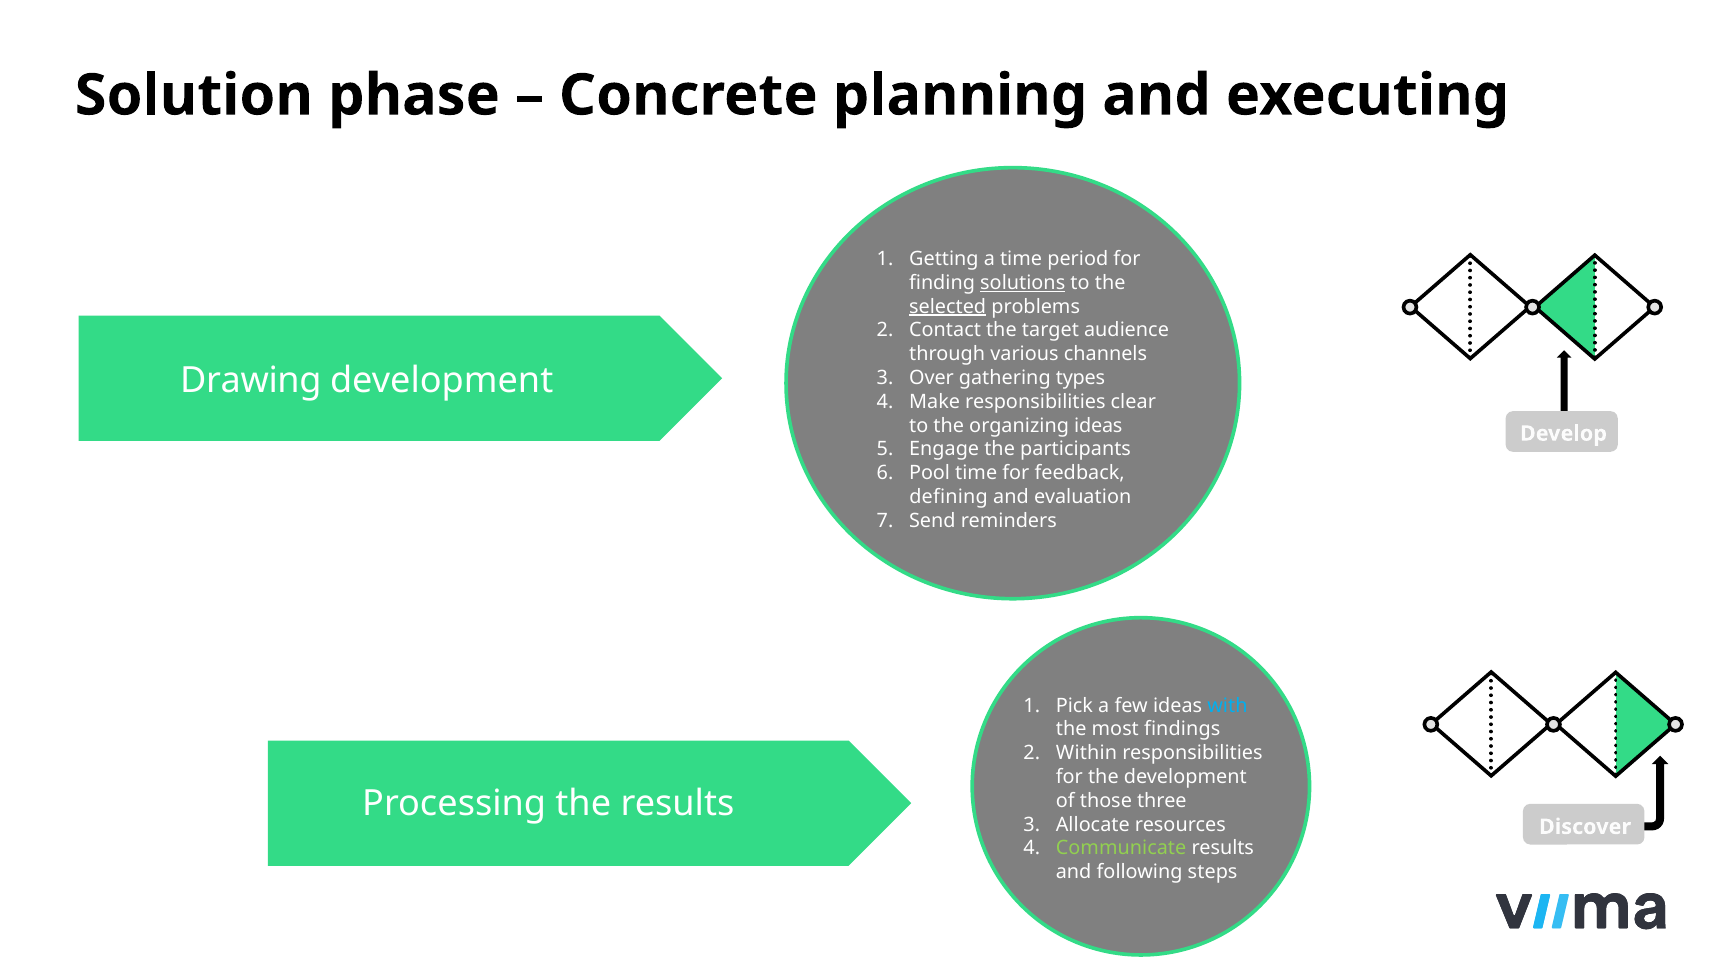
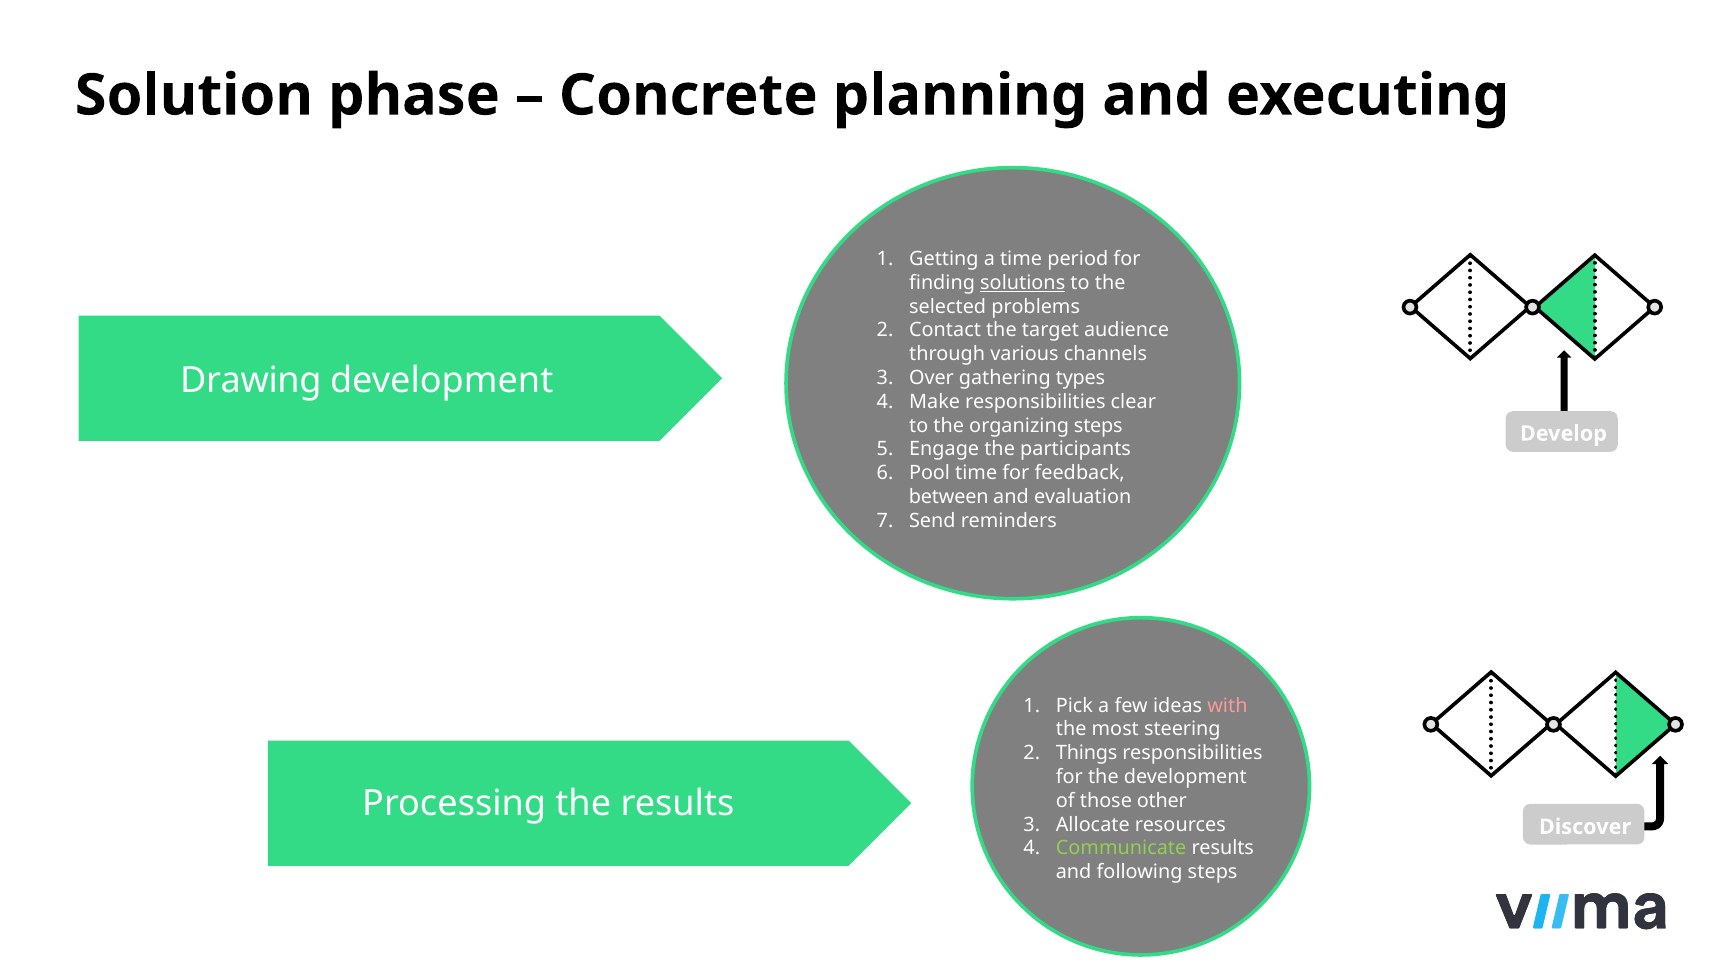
selected underline: present -> none
organizing ideas: ideas -> steps
defining: defining -> between
with colour: light blue -> pink
findings: findings -> steering
Within: Within -> Things
three: three -> other
